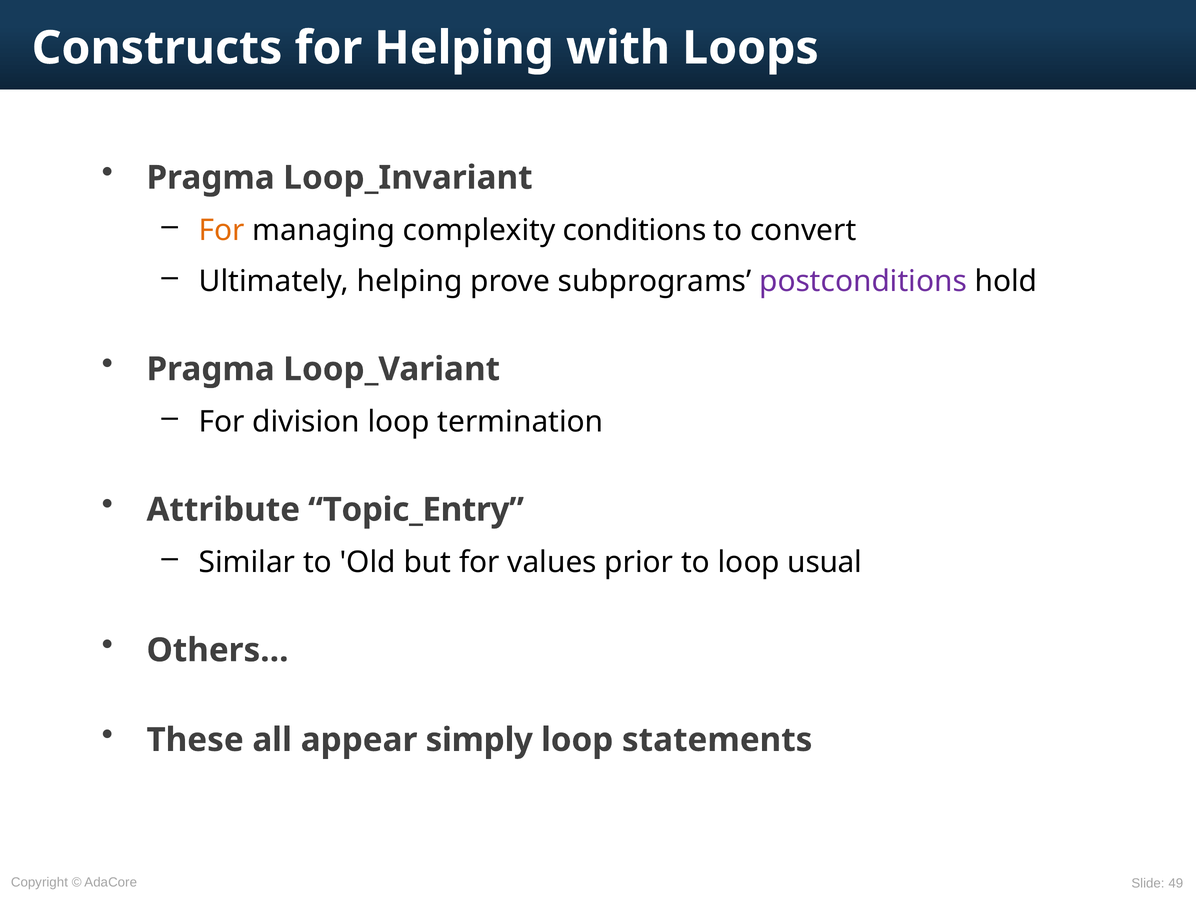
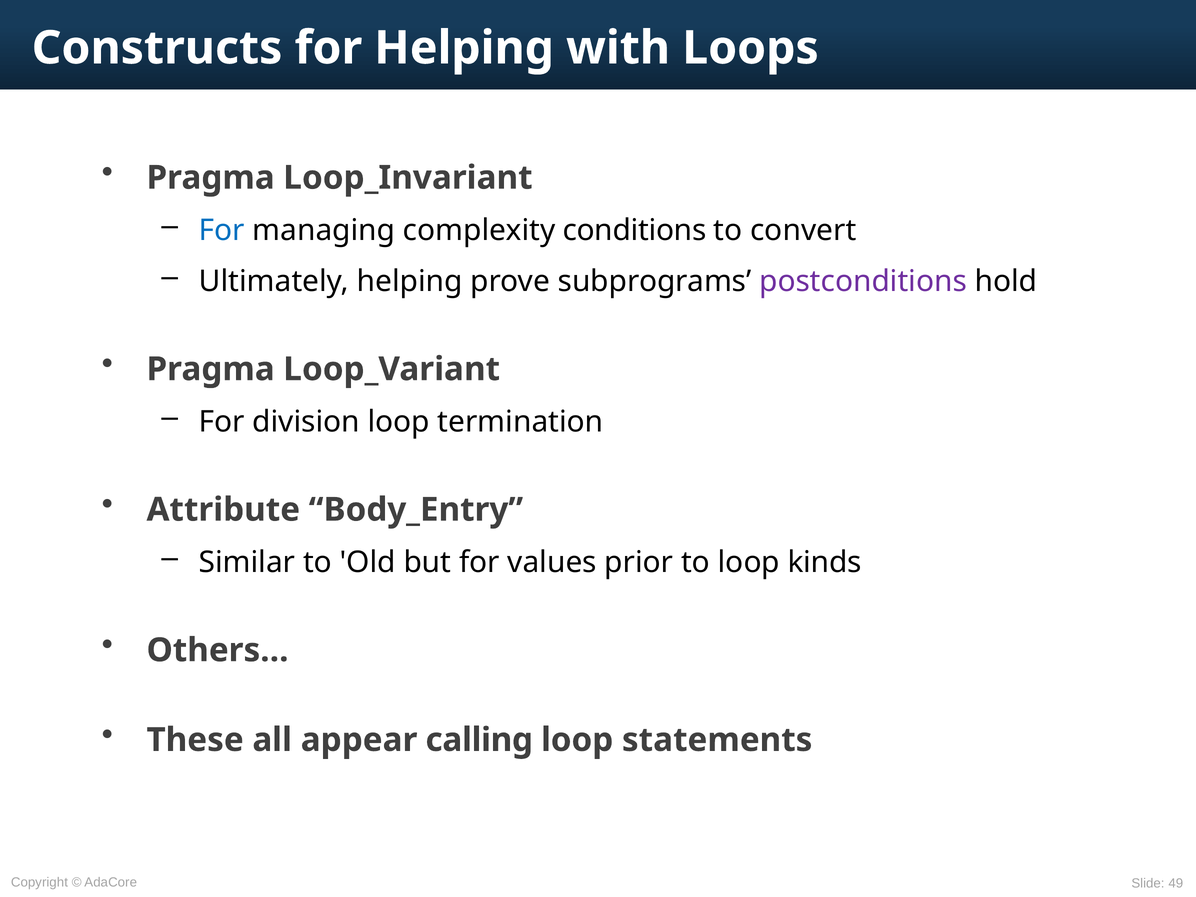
For at (222, 230) colour: orange -> blue
Topic_Entry: Topic_Entry -> Body_Entry
usual: usual -> kinds
simply: simply -> calling
